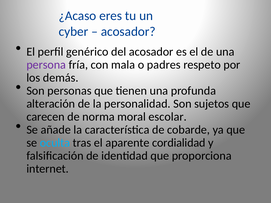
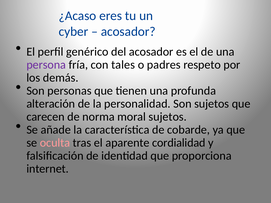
mala: mala -> tales
moral escolar: escolar -> sujetos
oculta colour: light blue -> pink
